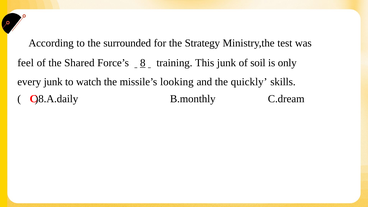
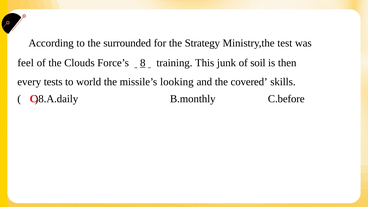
Shared: Shared -> Clouds
only: only -> then
every junk: junk -> tests
watch: watch -> world
quickly: quickly -> covered
C.dream: C.dream -> C.before
